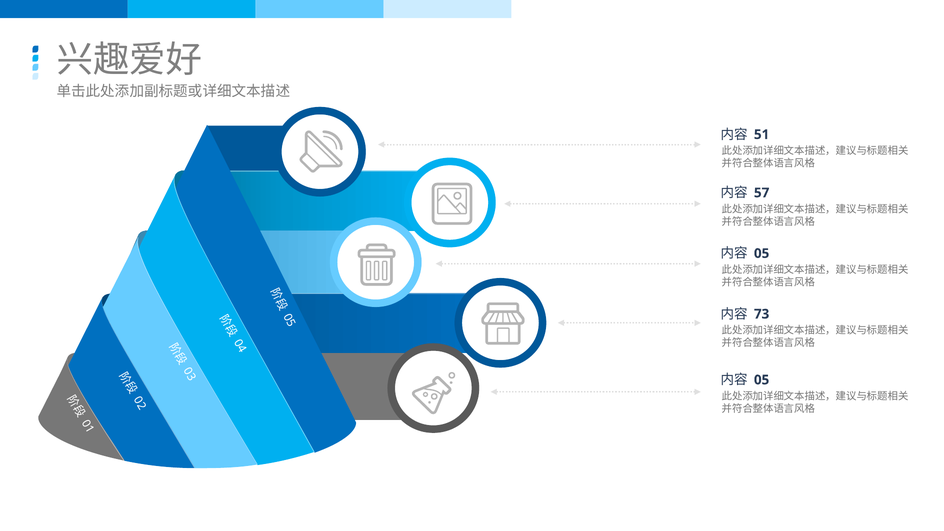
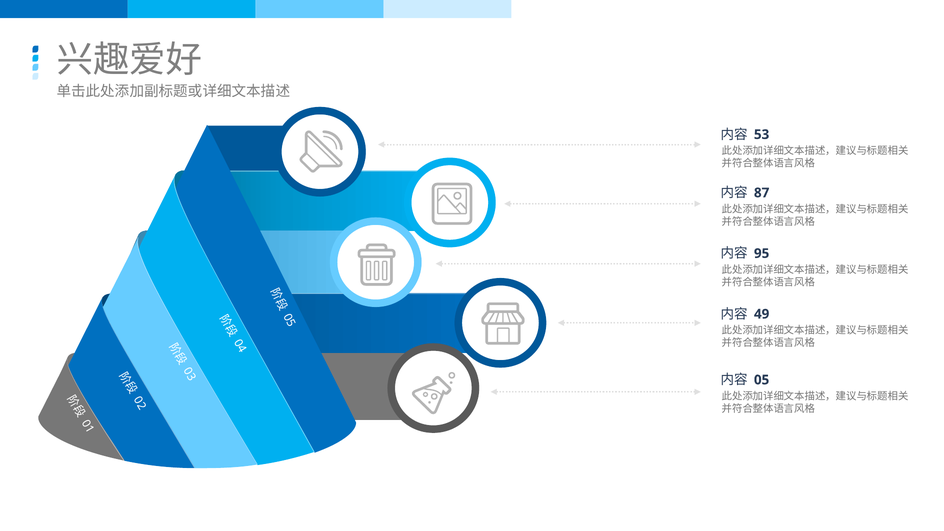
51: 51 -> 53
57: 57 -> 87
05 at (762, 253): 05 -> 95
73: 73 -> 49
